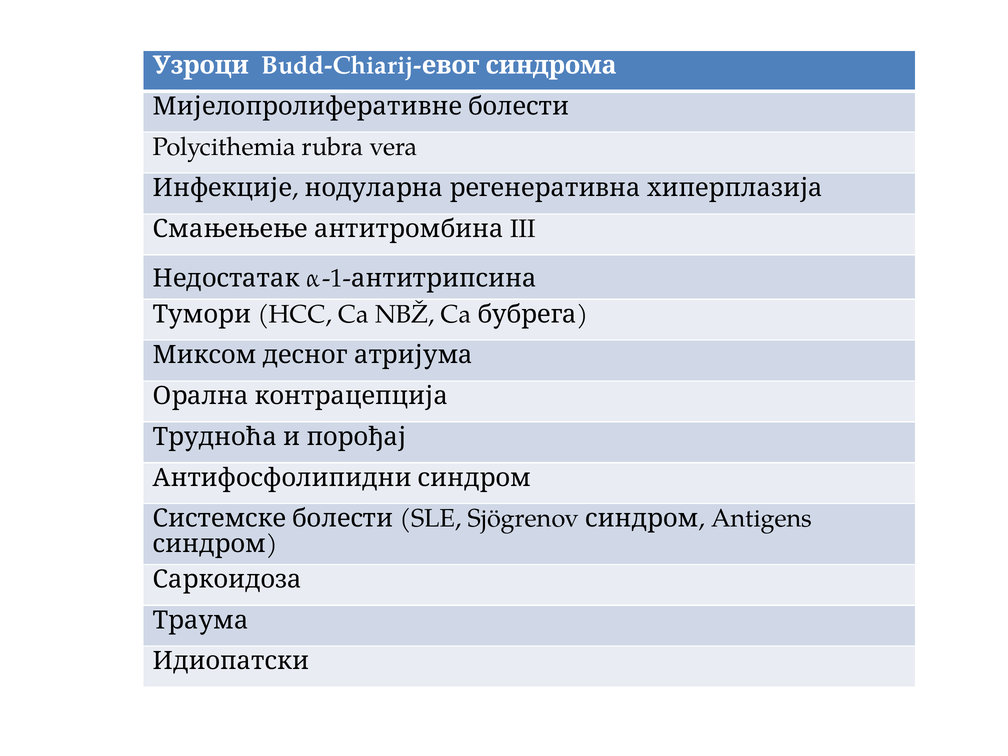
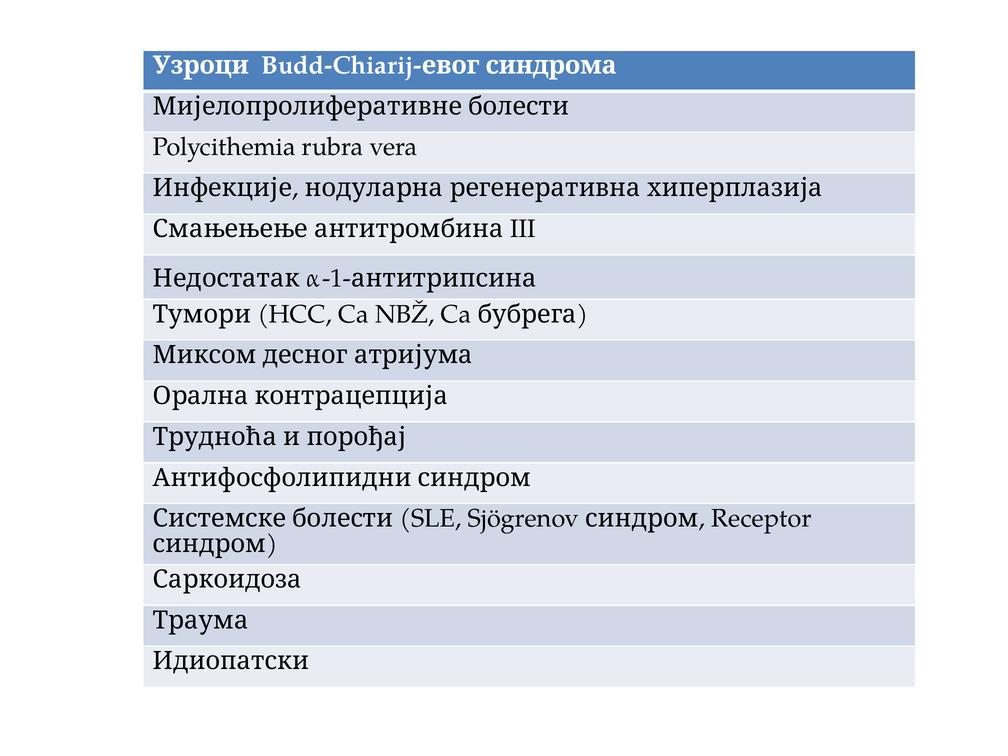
Antigens: Antigens -> Receptor
